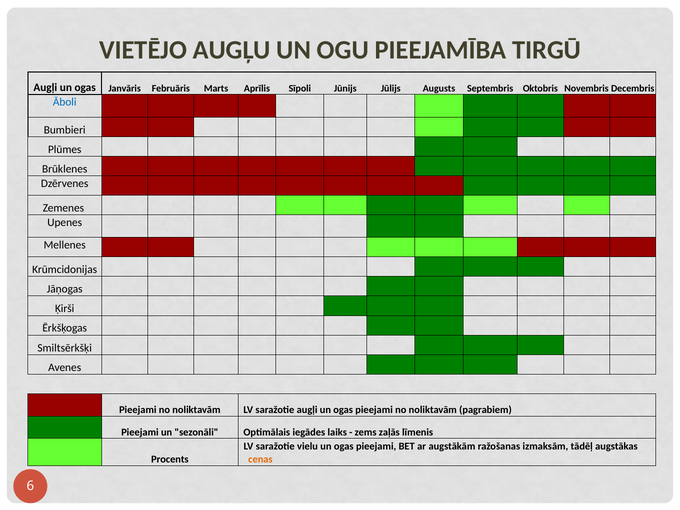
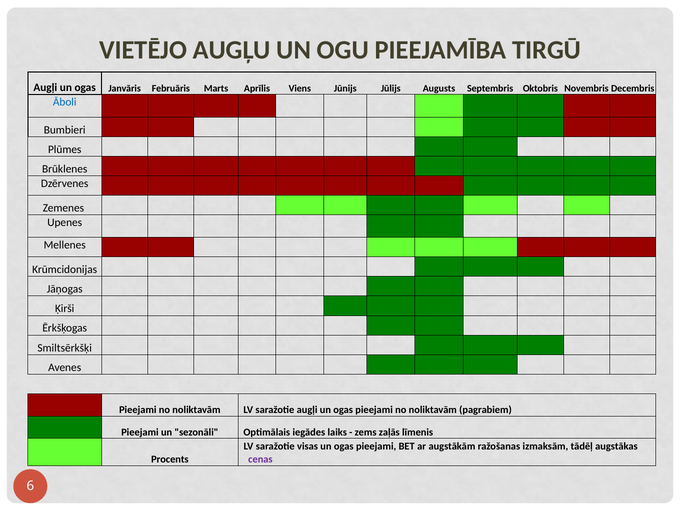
Sīpoli: Sīpoli -> Viens
vielu: vielu -> visas
cenas colour: orange -> purple
